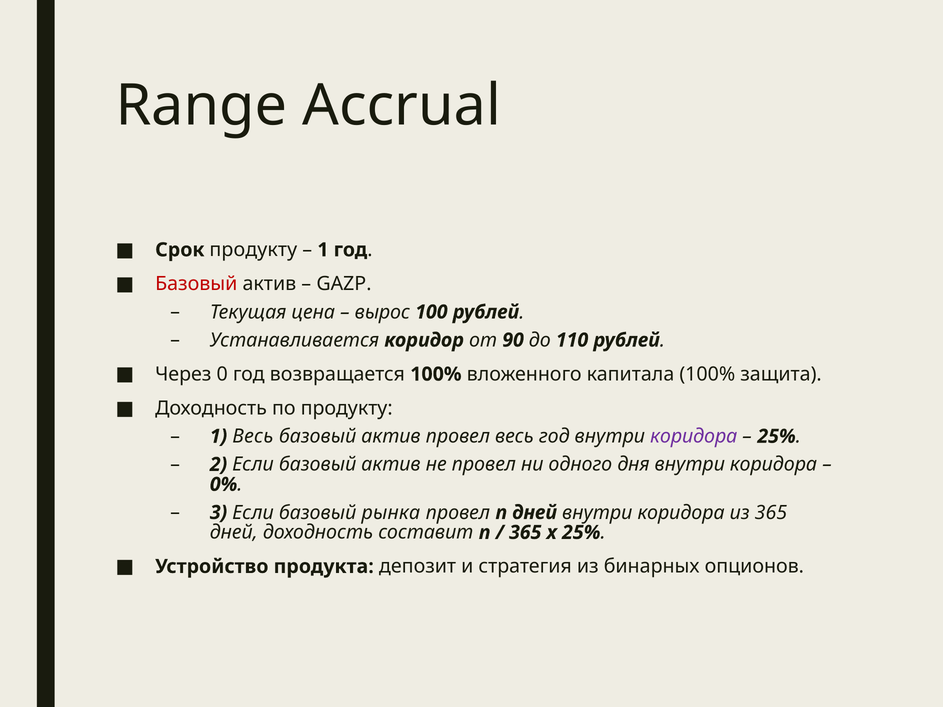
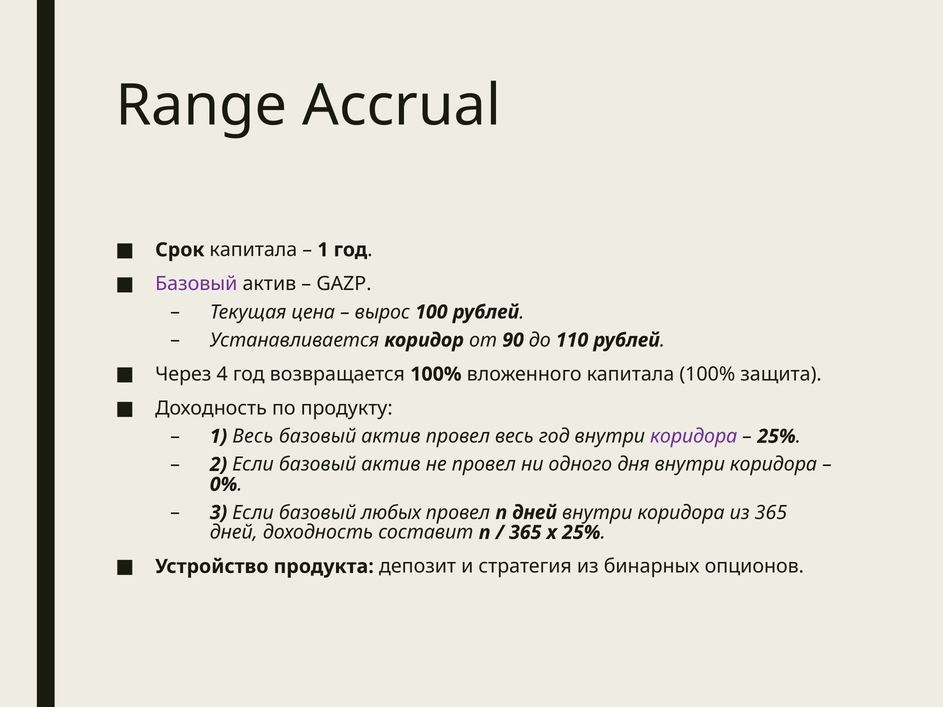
Срок продукту: продукту -> капитала
Базовый at (196, 284) colour: red -> purple
0: 0 -> 4
рынка: рынка -> любых
